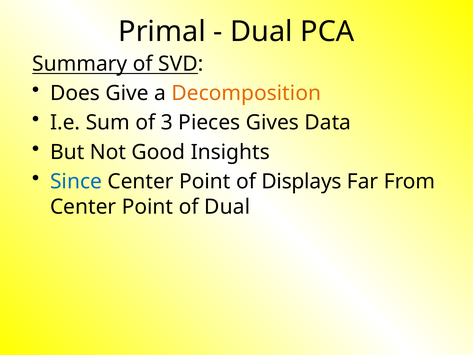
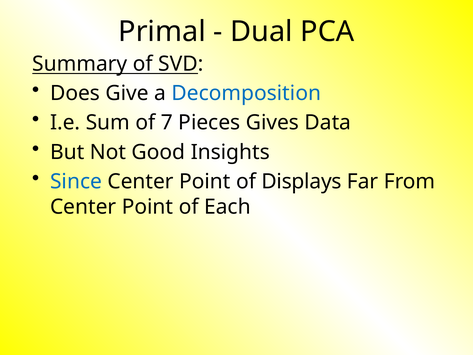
Decomposition colour: orange -> blue
3: 3 -> 7
of Dual: Dual -> Each
